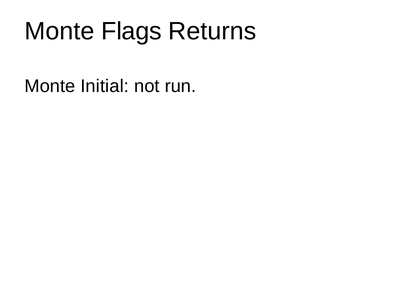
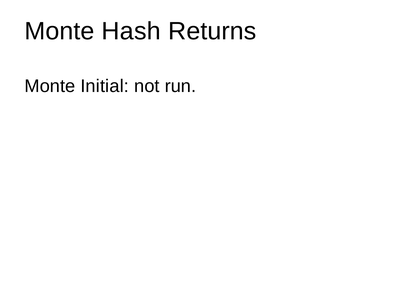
Flags: Flags -> Hash
